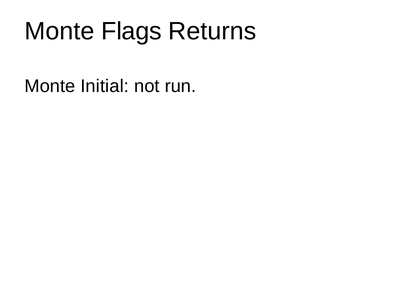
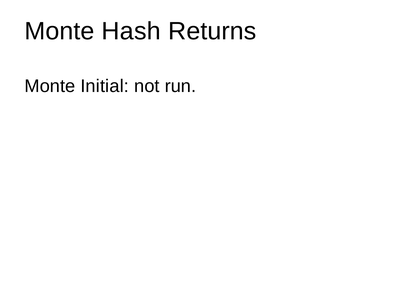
Flags: Flags -> Hash
